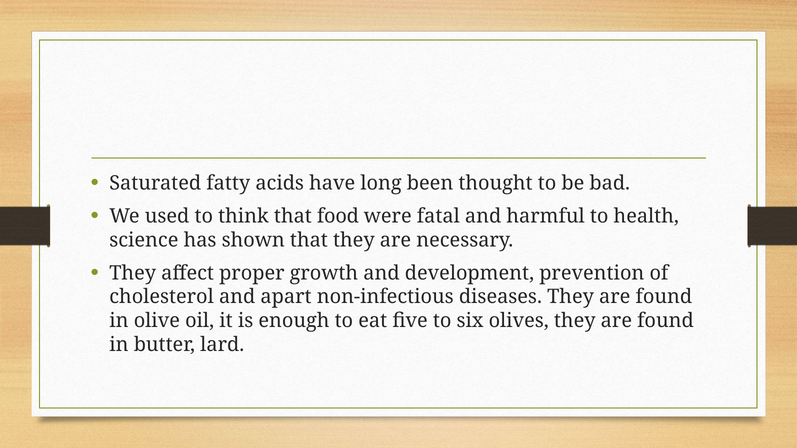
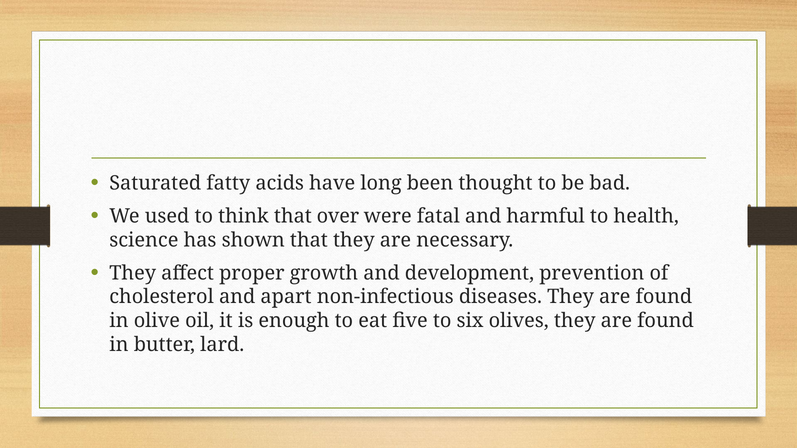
food: food -> over
